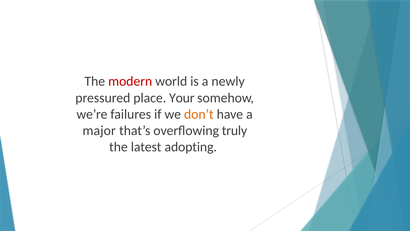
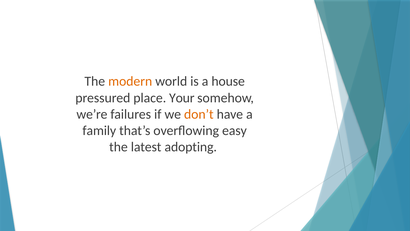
modern colour: red -> orange
newly: newly -> house
major: major -> family
truly: truly -> easy
